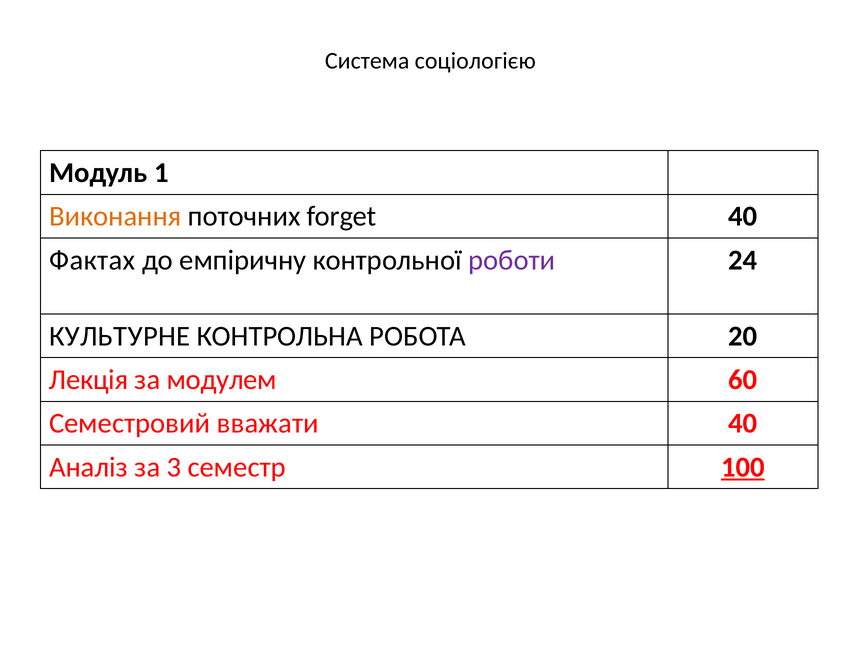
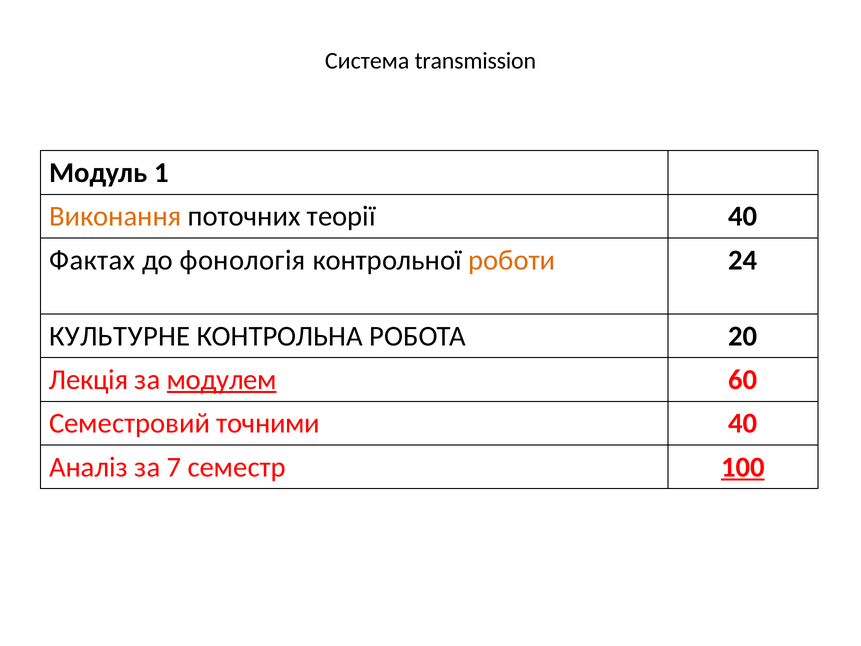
соціологією: соціологією -> transmission
forget: forget -> теорії
емпіричну: емпіричну -> фонологія
роботи colour: purple -> orange
модулем underline: none -> present
вважати: вважати -> точними
3: 3 -> 7
